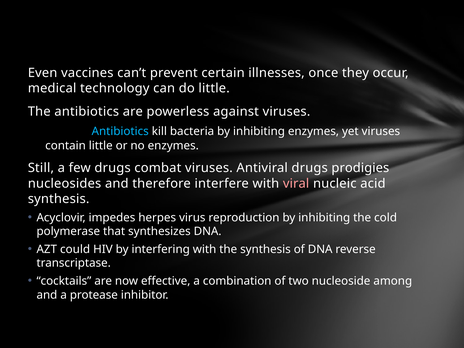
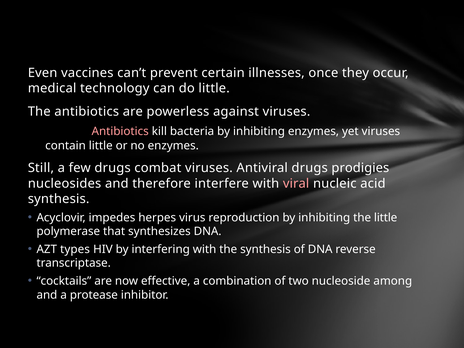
Antibiotics at (120, 131) colour: light blue -> pink
the cold: cold -> little
could: could -> types
